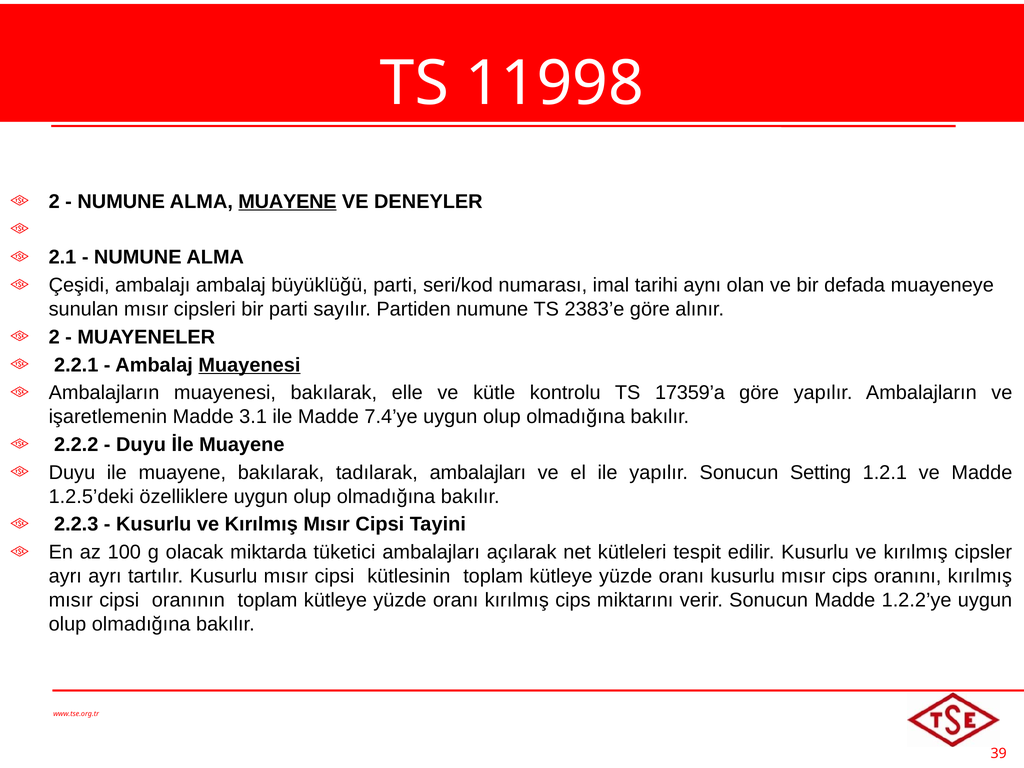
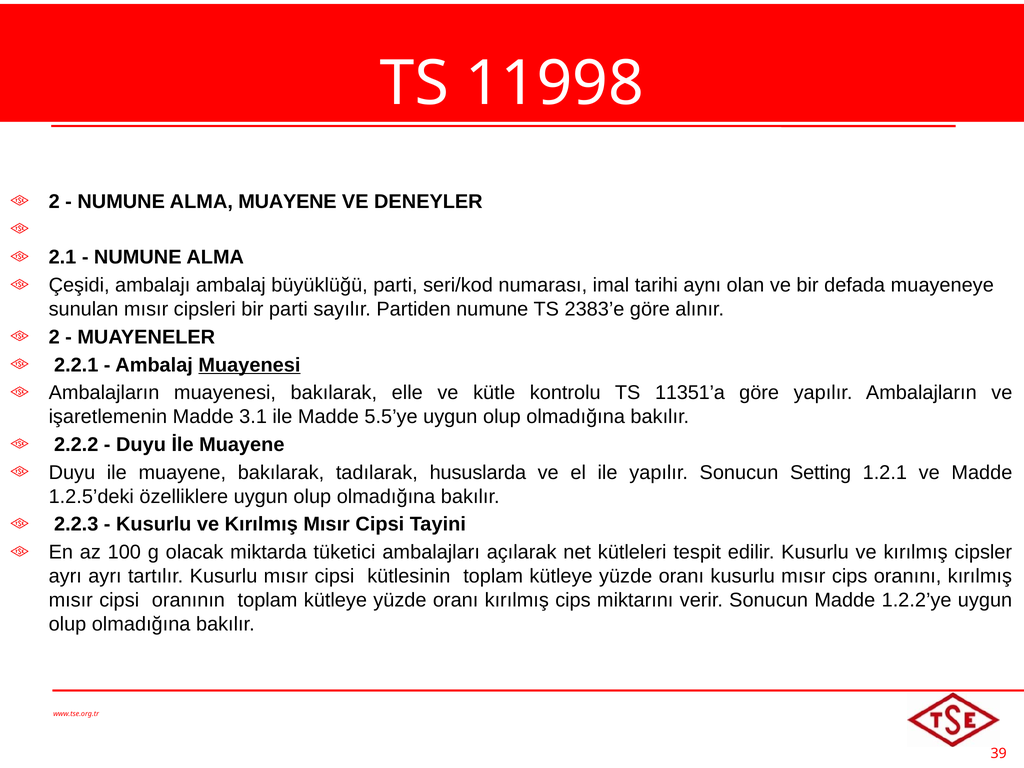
MUAYENE at (287, 202) underline: present -> none
17359’a: 17359’a -> 11351’a
7.4’ye: 7.4’ye -> 5.5’ye
tadılarak ambalajları: ambalajları -> hususlarda
